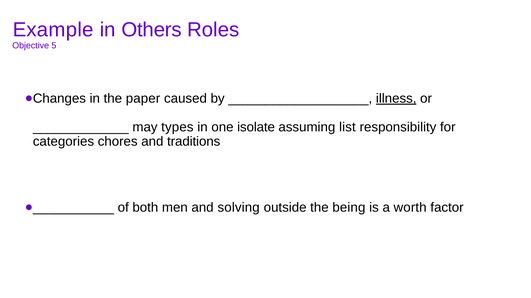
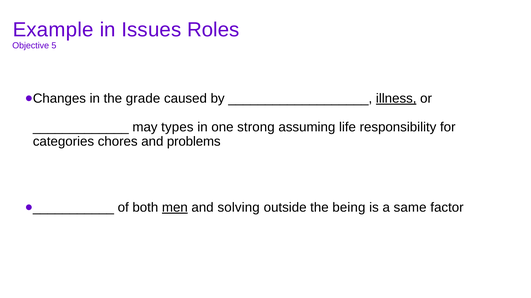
Others: Others -> Issues
paper: paper -> grade
isolate: isolate -> strong
list: list -> life
traditions: traditions -> problems
men underline: none -> present
worth: worth -> same
